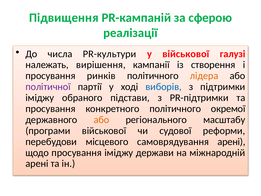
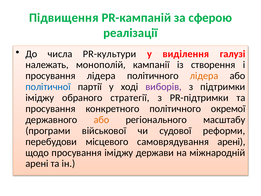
у військової: військової -> виділення
вирішення: вирішення -> монополій
просування ринків: ринків -> лідера
політичної colour: purple -> blue
виборів colour: blue -> purple
підстави: підстави -> стратегії
